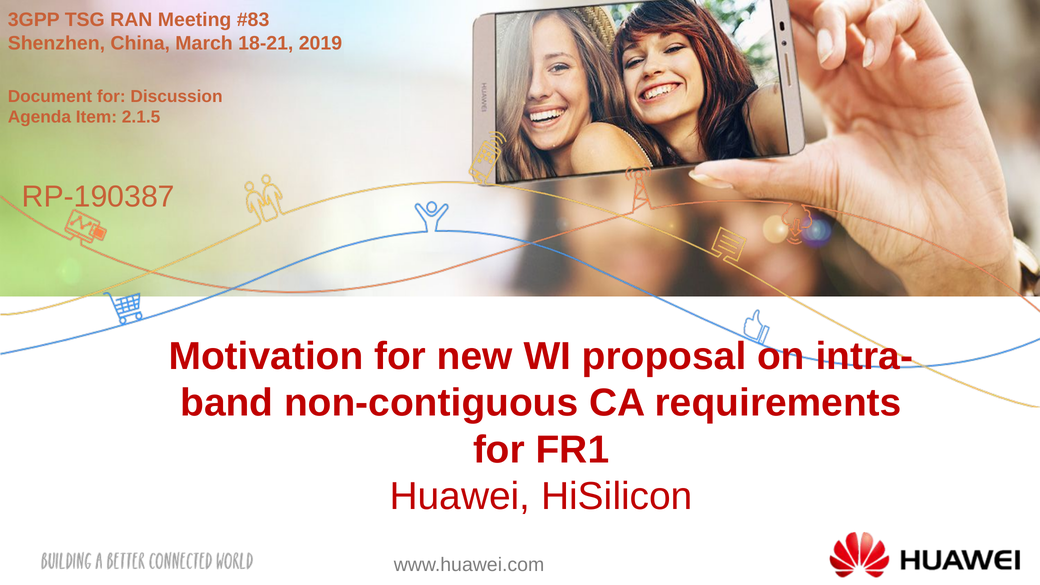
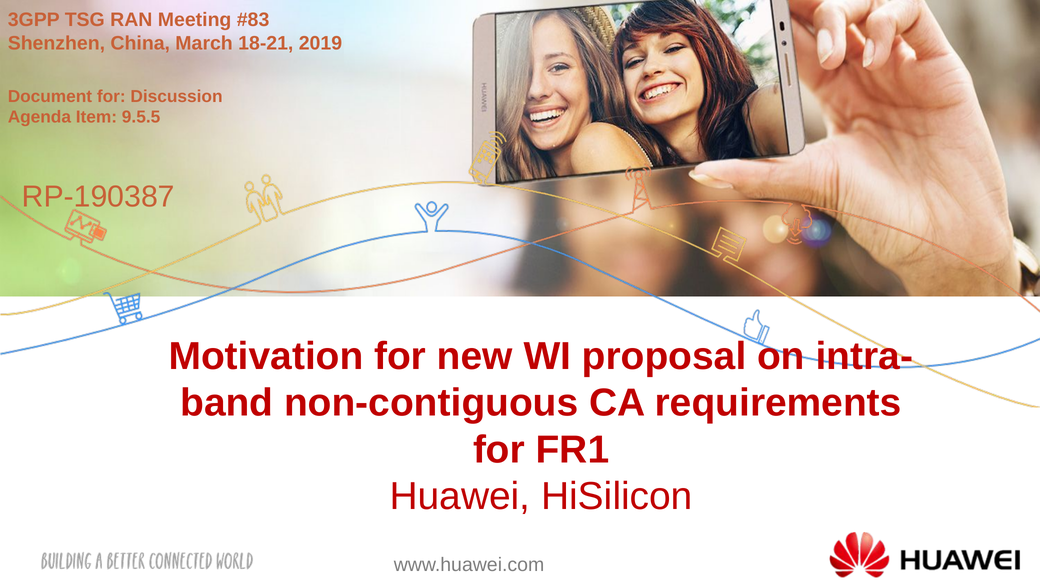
2.1.5: 2.1.5 -> 9.5.5
